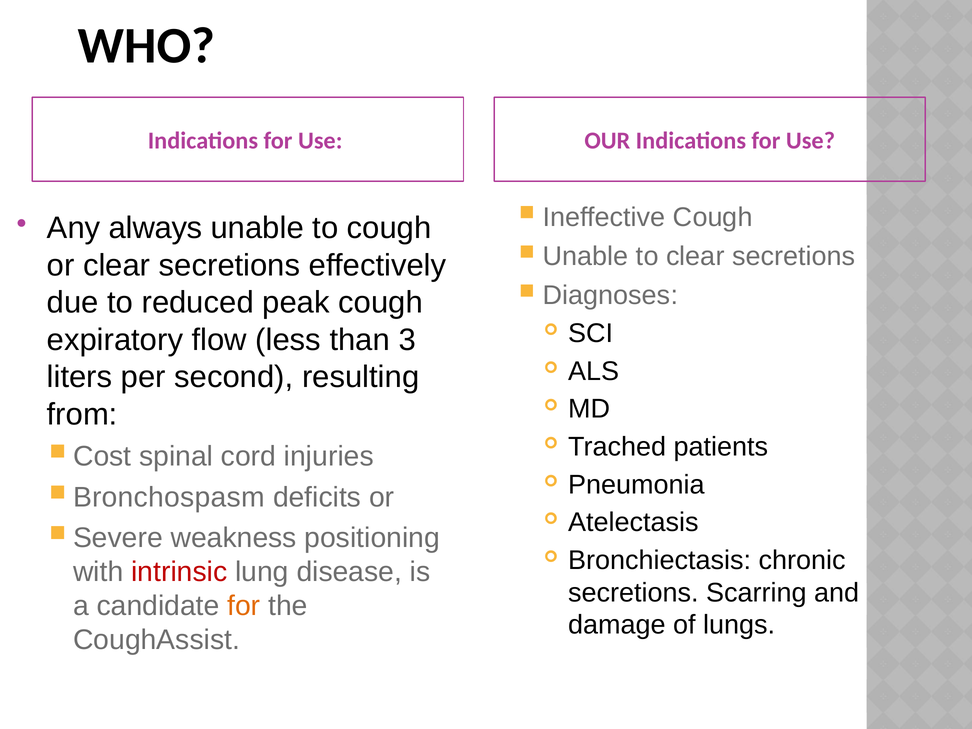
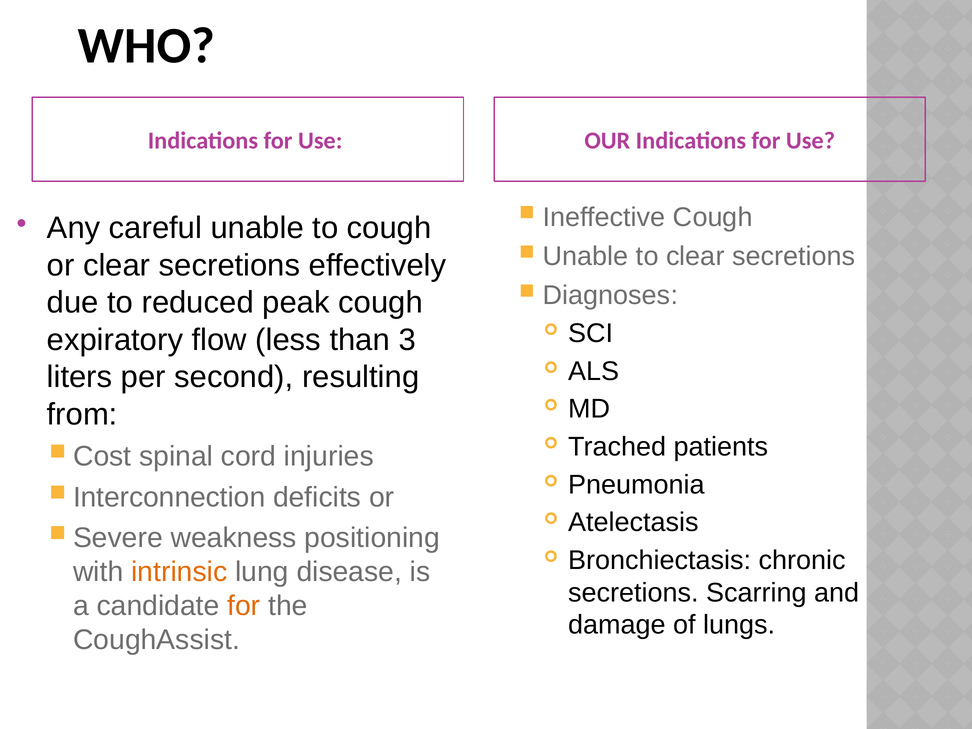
always: always -> careful
Bronchospasm: Bronchospasm -> Interconnection
intrinsic colour: red -> orange
